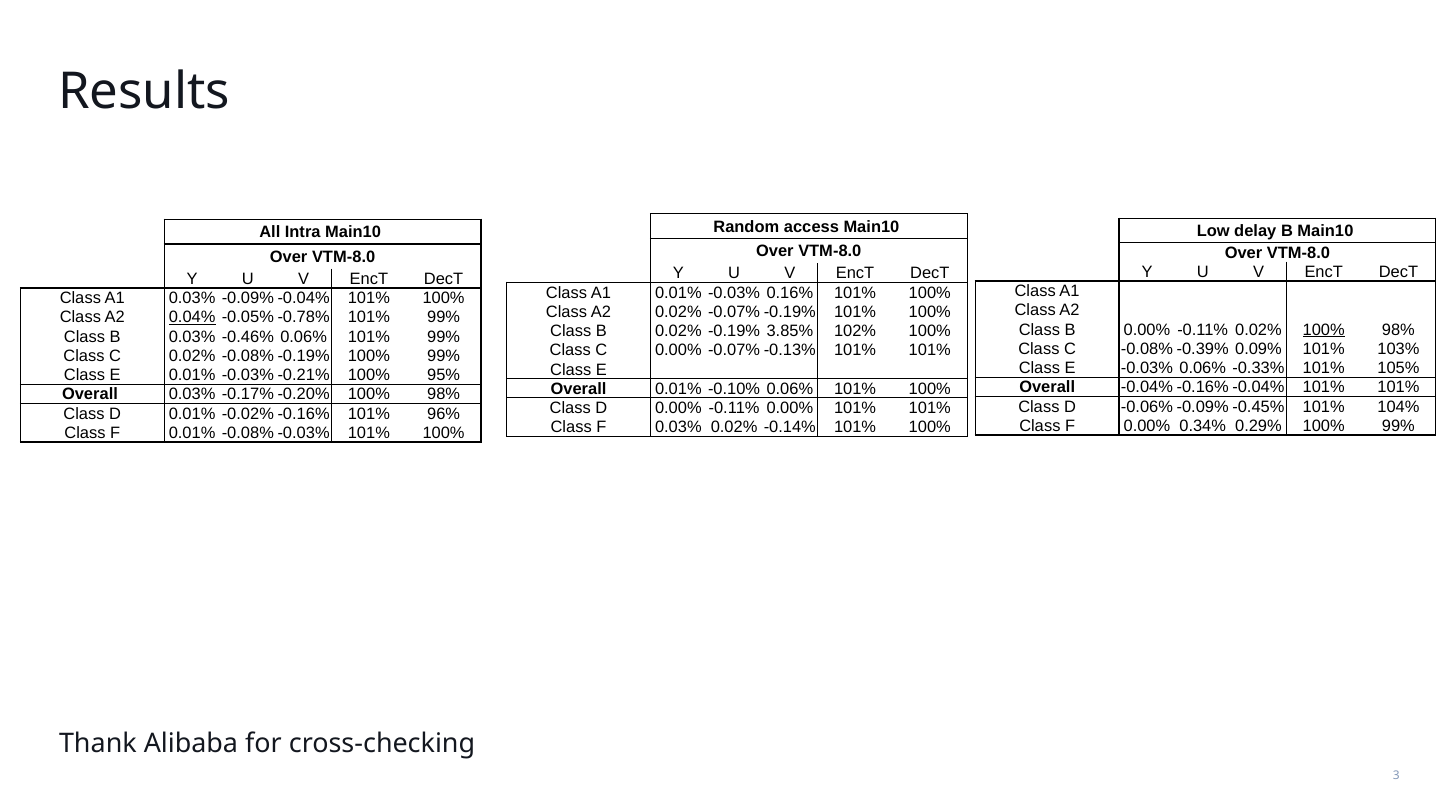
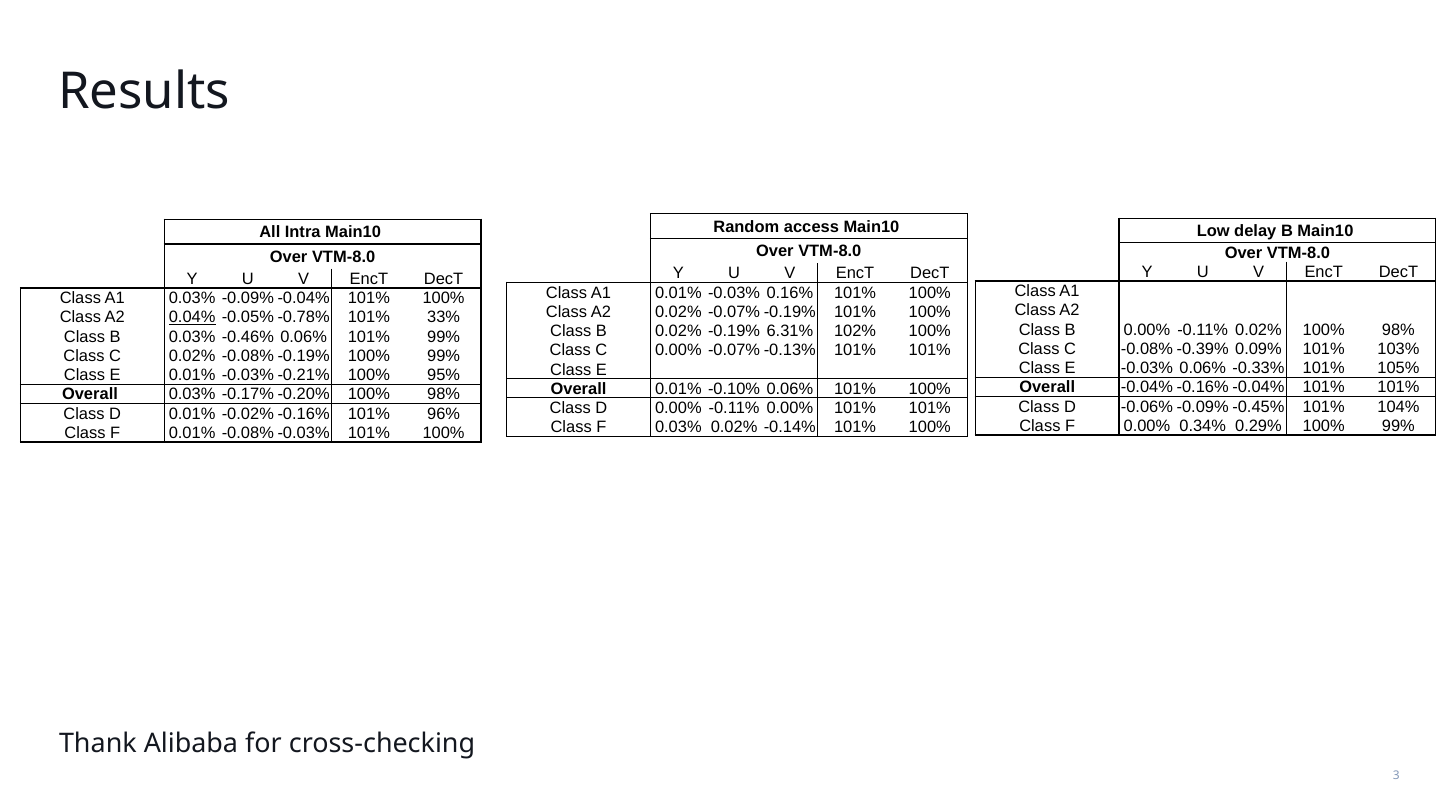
99% at (444, 317): 99% -> 33%
100% at (1324, 330) underline: present -> none
3.85%: 3.85% -> 6.31%
